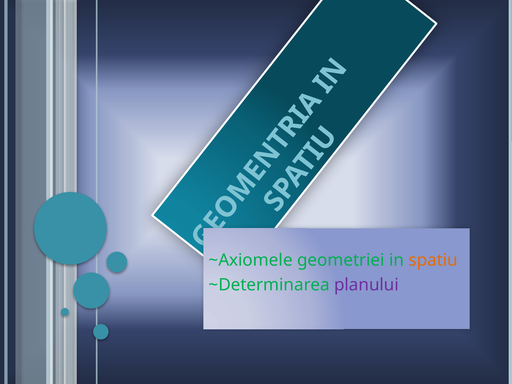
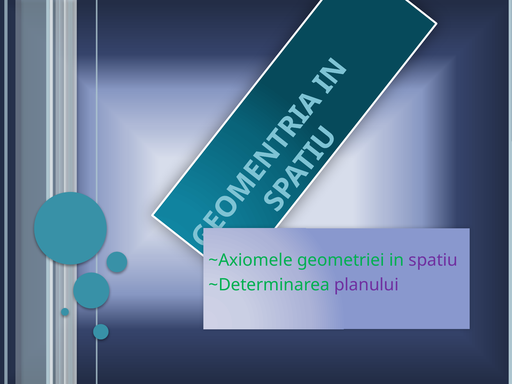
spatiu colour: orange -> purple
